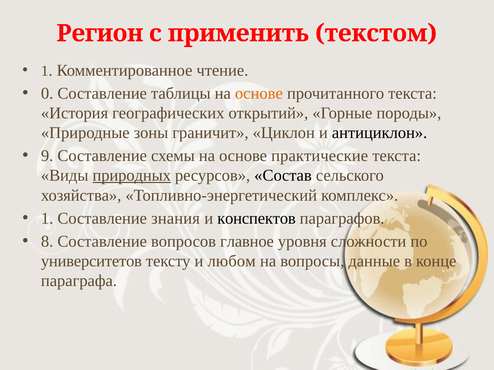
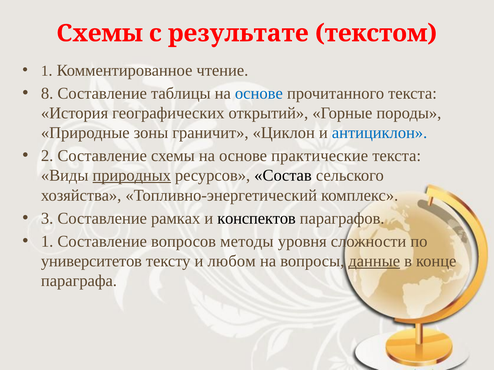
Регион at (100, 33): Регион -> Схемы
применить: применить -> результате
0: 0 -> 8
основе at (259, 93) colour: orange -> blue
антициклон colour: black -> blue
9: 9 -> 2
1 at (47, 219): 1 -> 3
знания: знания -> рамках
8 at (47, 242): 8 -> 1
главное: главное -> методы
данные underline: none -> present
